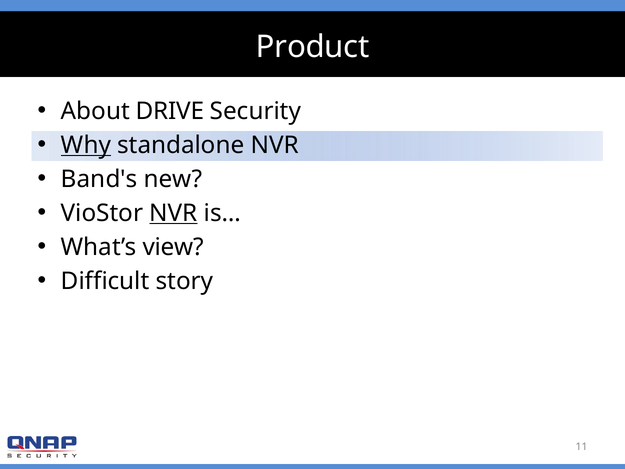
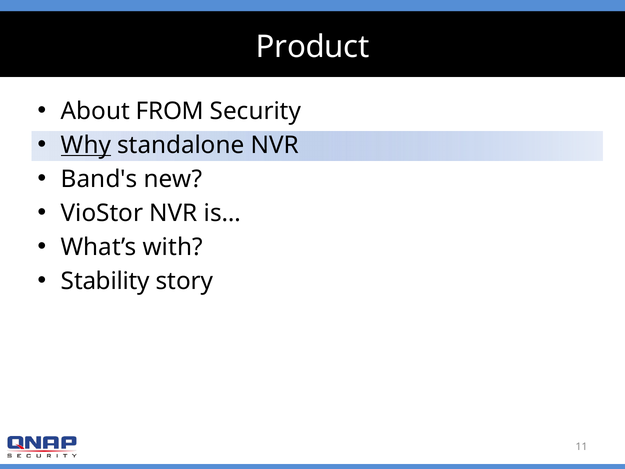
DRIVE: DRIVE -> FROM
NVR at (174, 213) underline: present -> none
view: view -> with
Difficult: Difficult -> Stability
